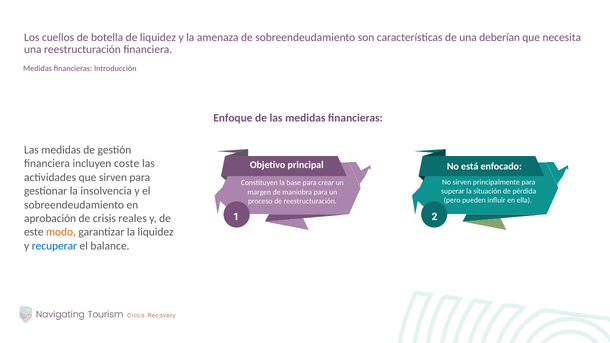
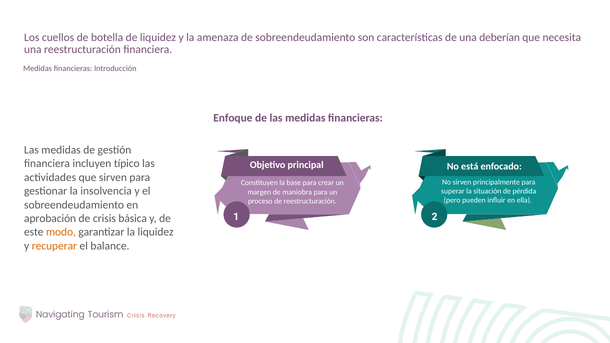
coste: coste -> típico
reales: reales -> básica
recuperar colour: blue -> orange
